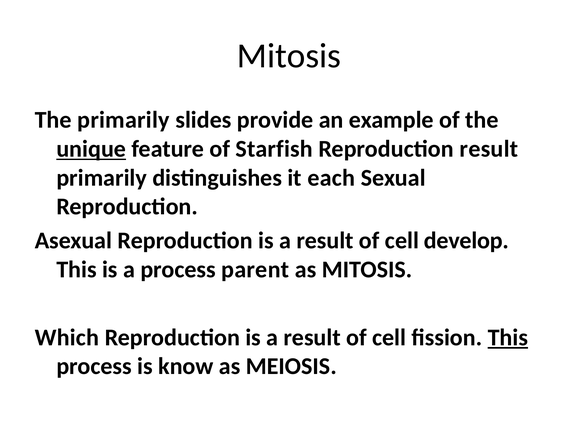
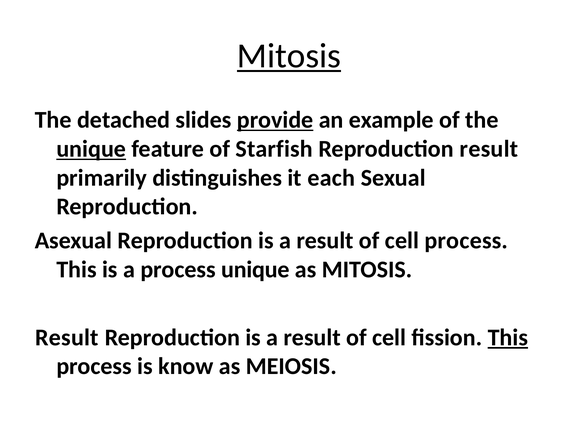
Mitosis at (289, 56) underline: none -> present
The primarily: primarily -> detached
provide underline: none -> present
cell develop: develop -> process
process parent: parent -> unique
Which at (67, 338): Which -> Result
